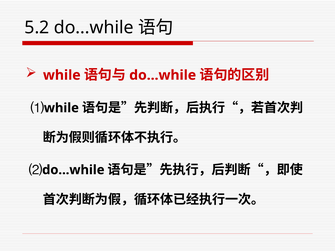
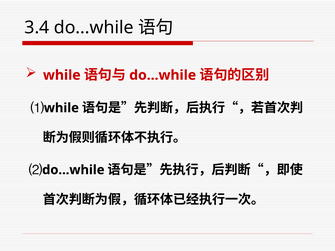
5.2: 5.2 -> 3.4
